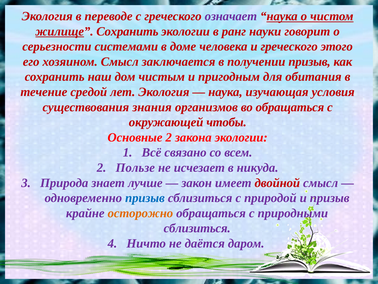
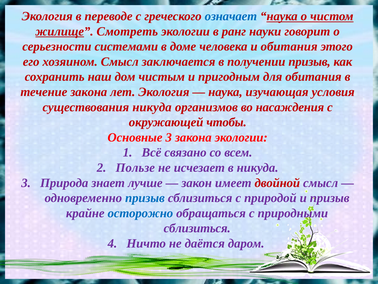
означает colour: purple -> blue
жилище Сохранить: Сохранить -> Смотреть
и греческого: греческого -> обитания
течение средой: средой -> закона
существования знания: знания -> никуда
во обращаться: обращаться -> насаждения
Основные 2: 2 -> 3
осторожно colour: orange -> blue
